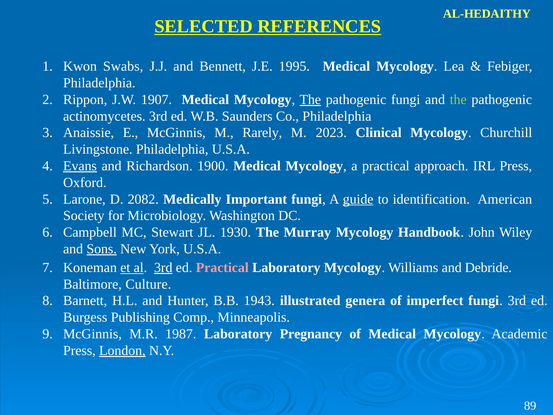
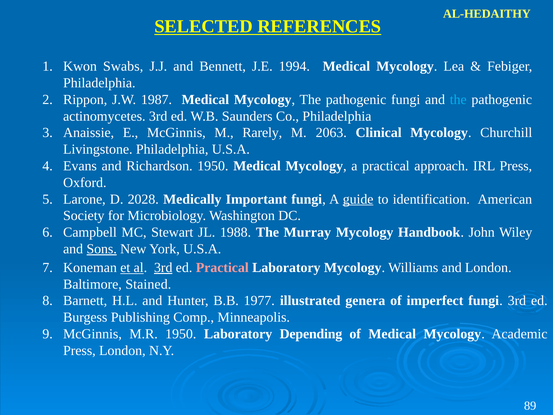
1995: 1995 -> 1994
1907: 1907 -> 1987
The at (310, 99) underline: present -> none
the at (458, 99) colour: light green -> light blue
2023: 2023 -> 2063
Evans underline: present -> none
Richardson 1900: 1900 -> 1950
2082: 2082 -> 2028
1930: 1930 -> 1988
and Debride: Debride -> London
Culture: Culture -> Stained
1943: 1943 -> 1977
M.R 1987: 1987 -> 1950
Pregnancy: Pregnancy -> Depending
London at (122, 350) underline: present -> none
